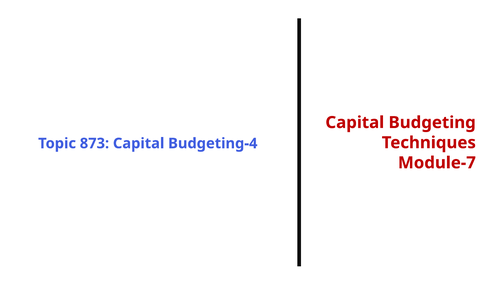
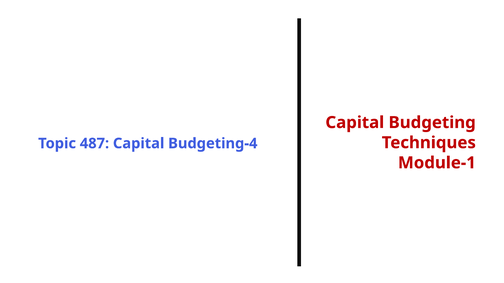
873: 873 -> 487
Module-7: Module-7 -> Module-1
